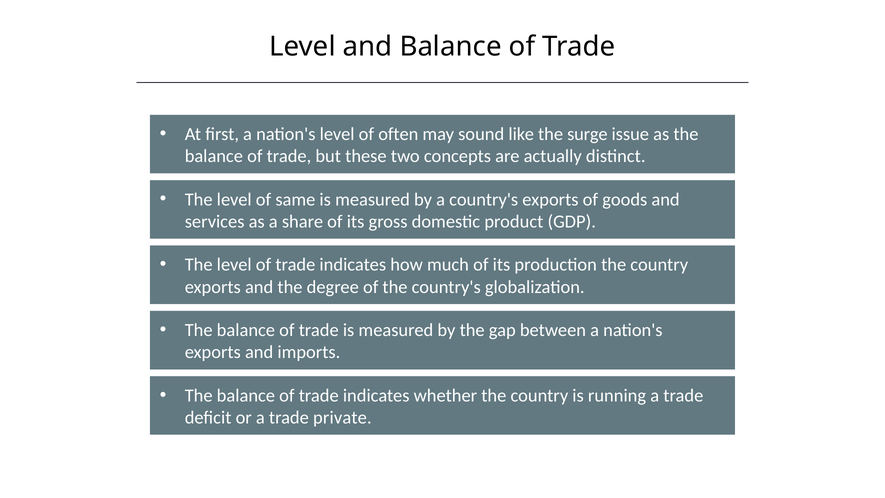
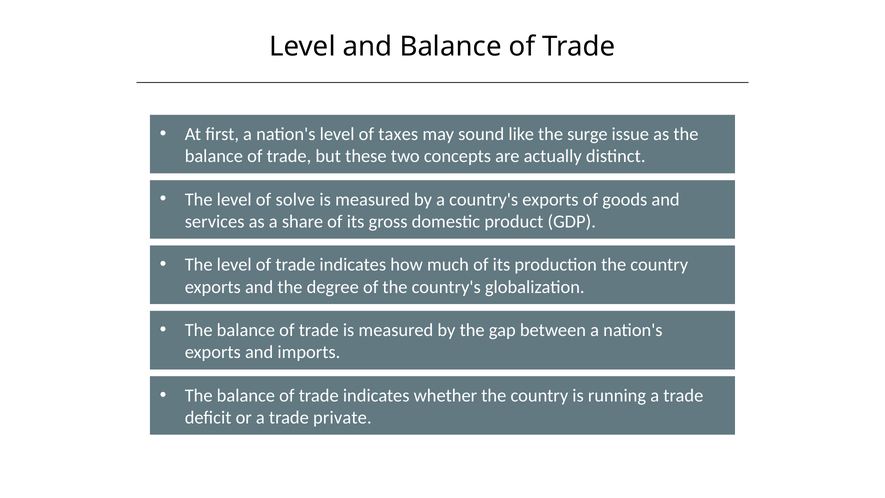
often: often -> taxes
same: same -> solve
